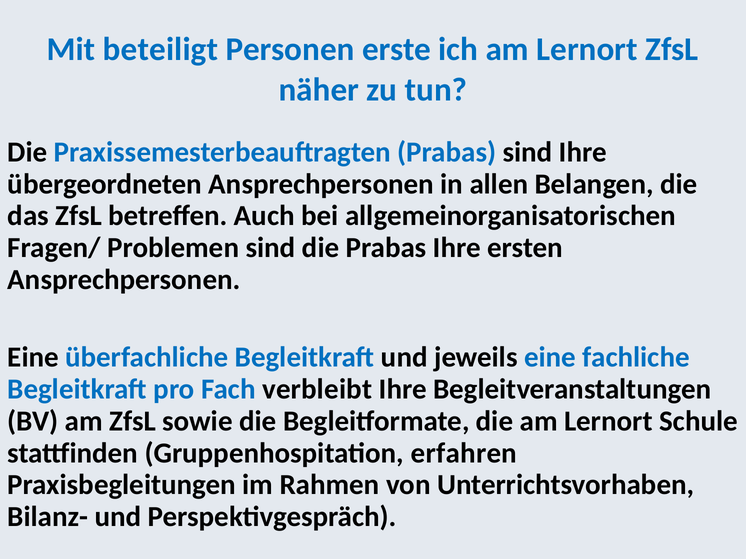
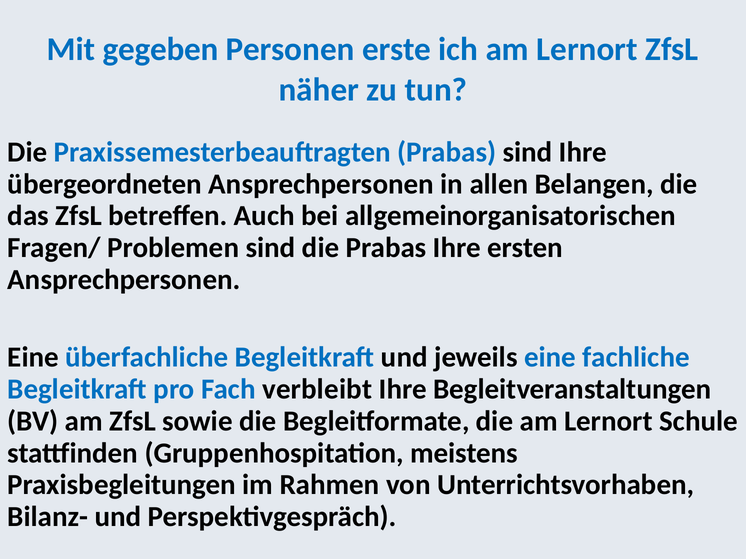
beteiligt: beteiligt -> gegeben
erfahren: erfahren -> meistens
